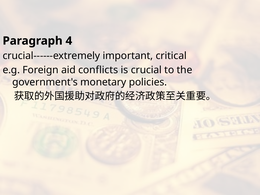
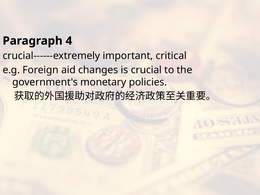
conflicts: conflicts -> changes
